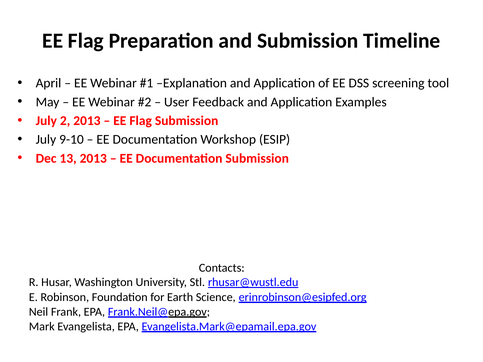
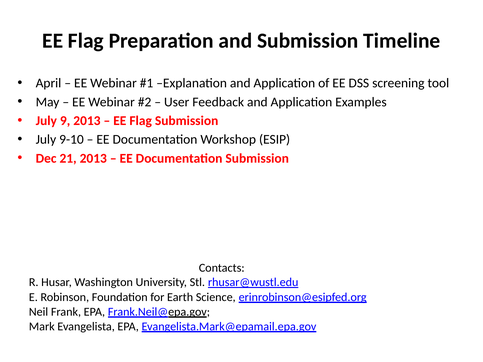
2: 2 -> 9
13: 13 -> 21
